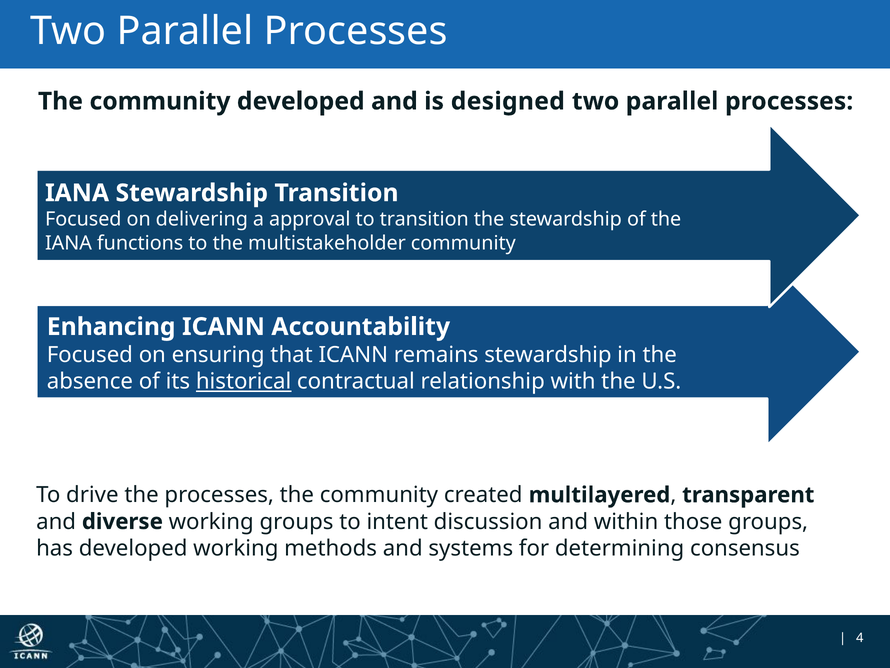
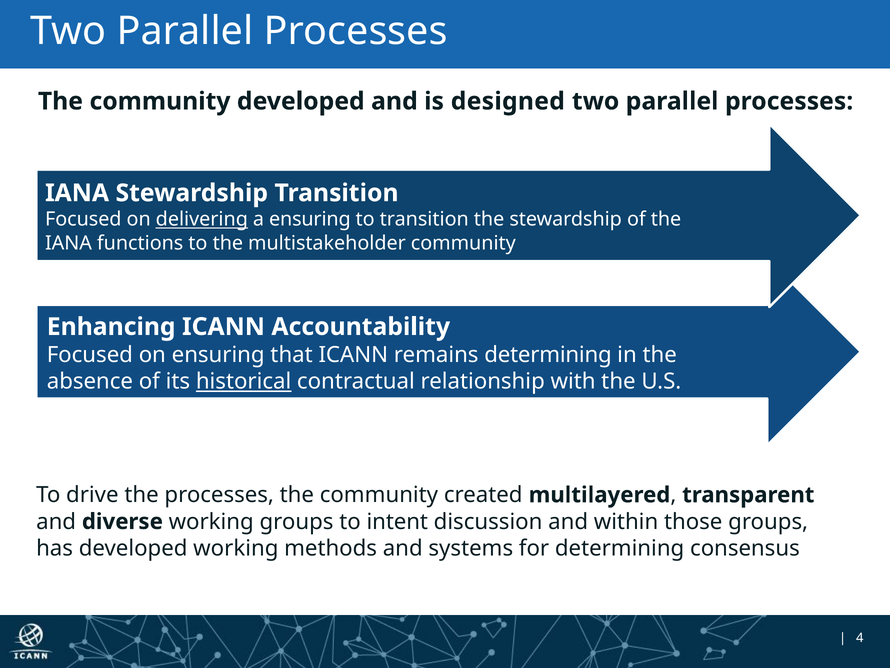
delivering underline: none -> present
a approval: approval -> ensuring
remains stewardship: stewardship -> determining
